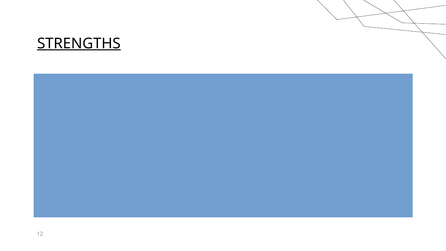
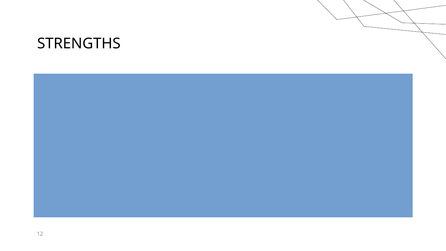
STRENGTHS underline: present -> none
